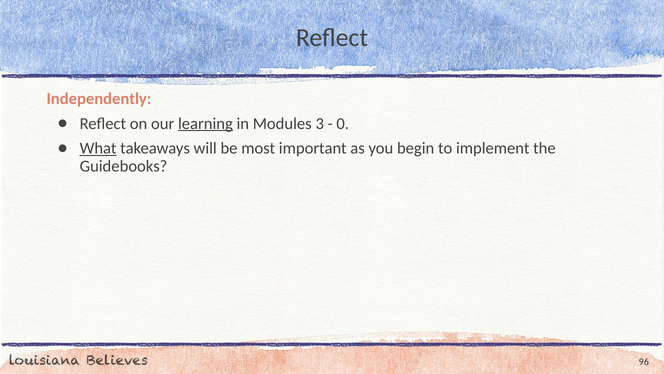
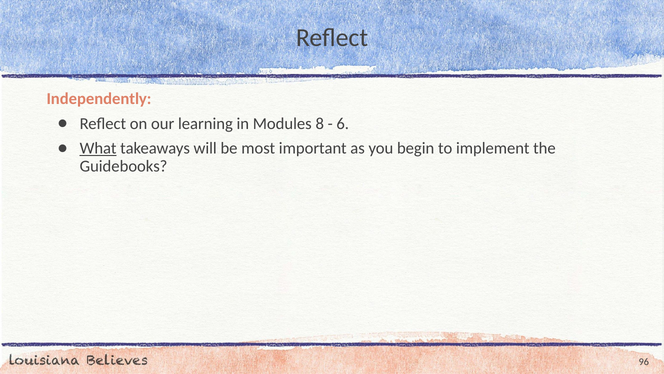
learning underline: present -> none
3: 3 -> 8
0: 0 -> 6
